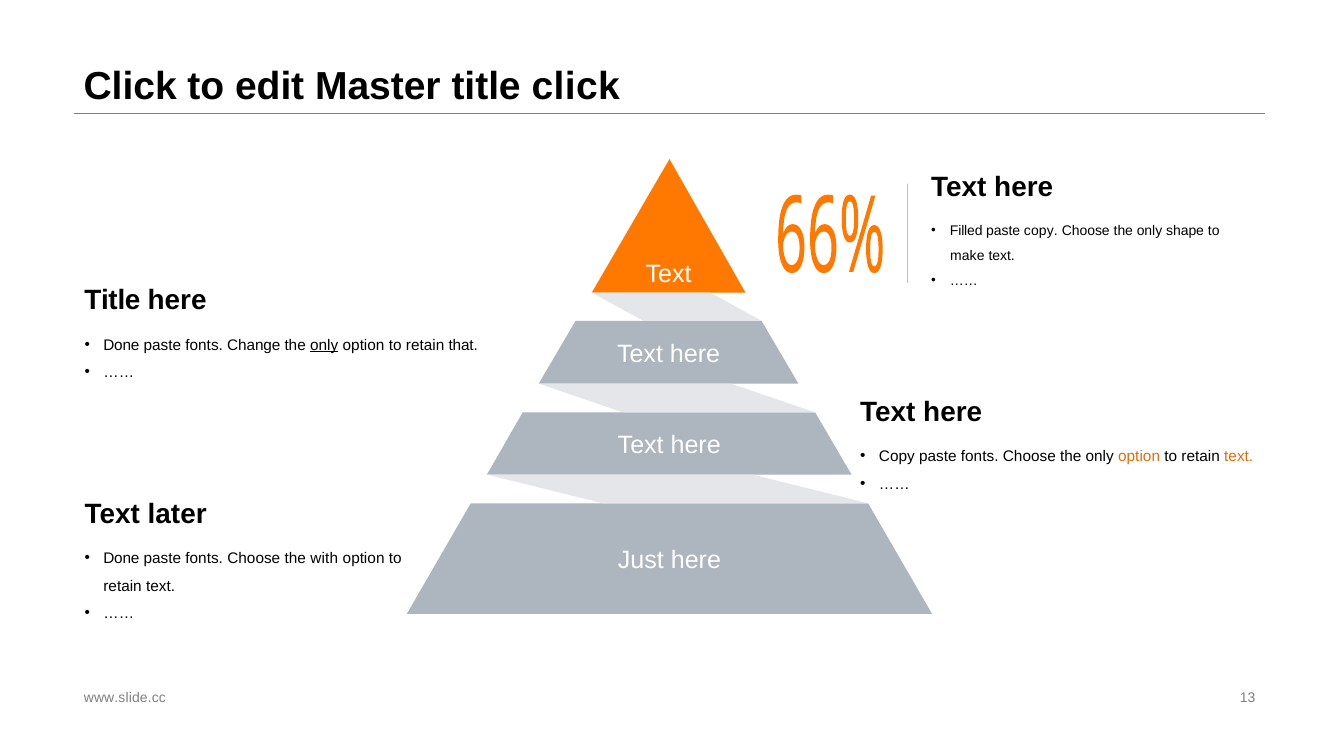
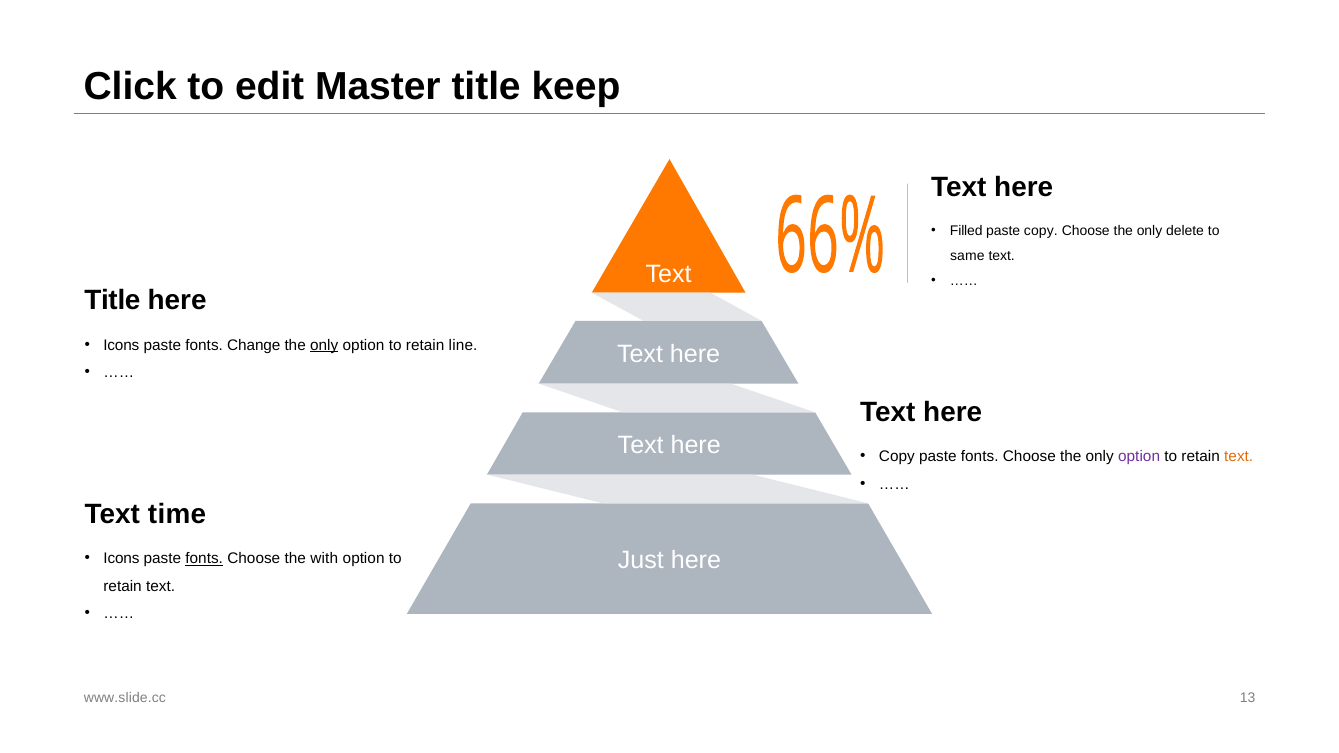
title click: click -> keep
shape: shape -> delete
make: make -> same
Done at (121, 345): Done -> Icons
that: that -> line
option at (1139, 457) colour: orange -> purple
later: later -> time
Done at (121, 559): Done -> Icons
fonts at (204, 559) underline: none -> present
